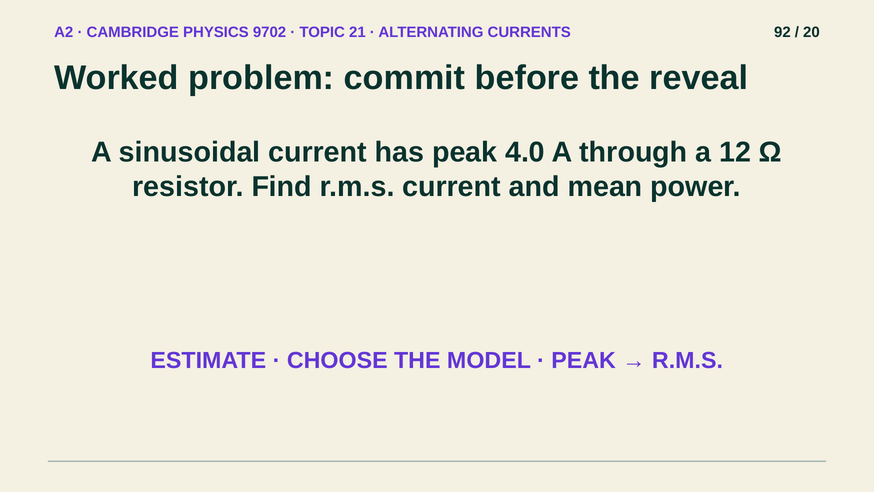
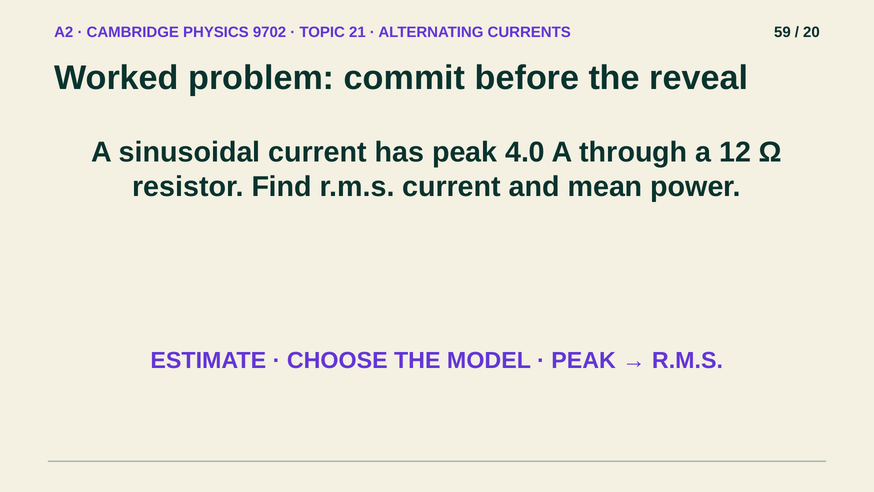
92: 92 -> 59
